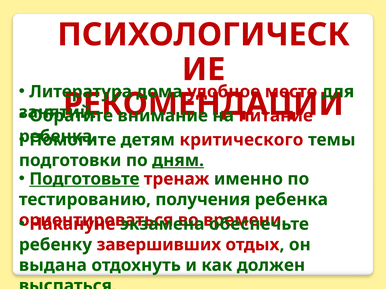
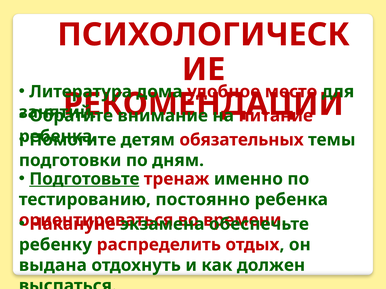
критического: критического -> обязательных
дням underline: present -> none
получения: получения -> постоянно
завершивших: завершивших -> распределить
